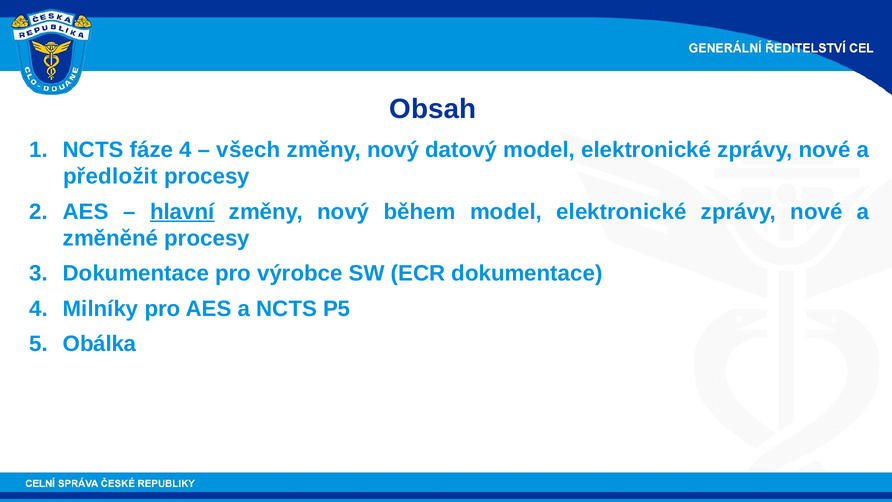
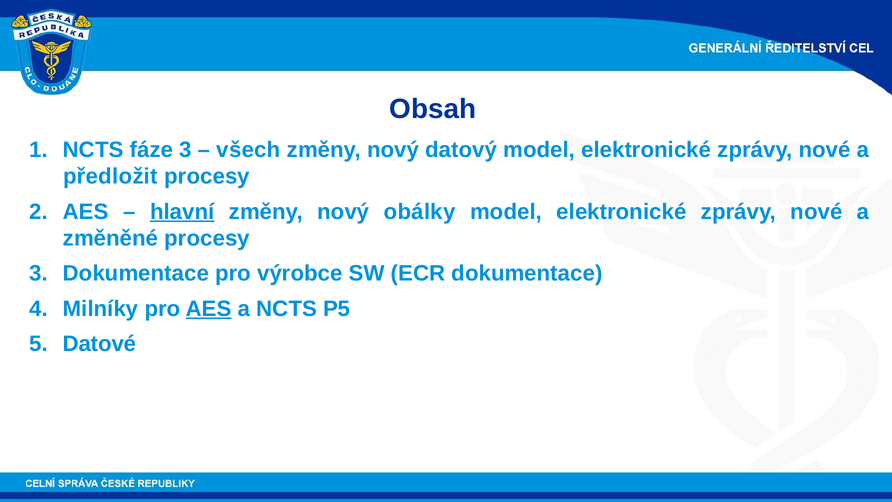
fáze 4: 4 -> 3
během: během -> obálky
AES at (209, 309) underline: none -> present
Obálka: Obálka -> Datové
